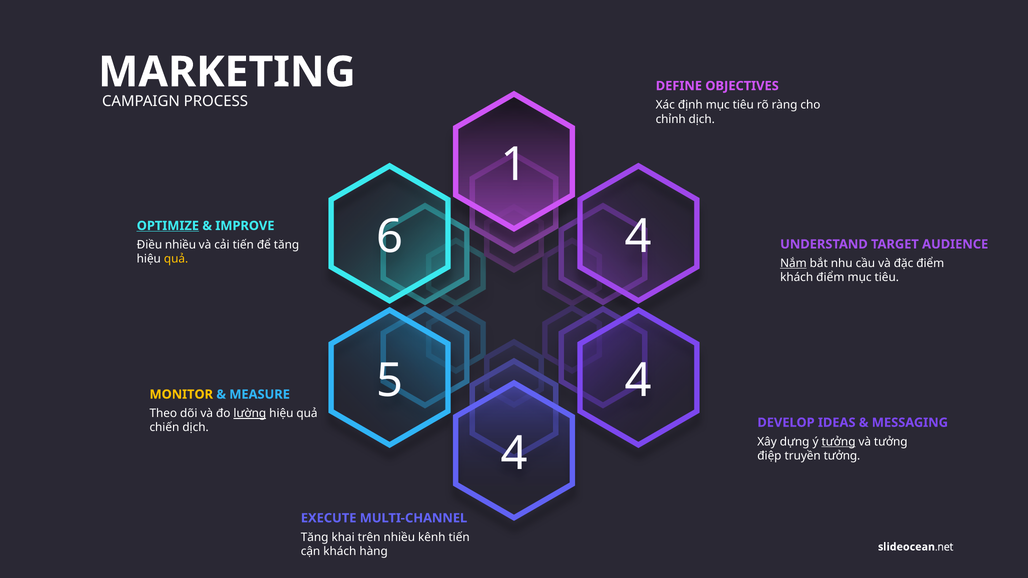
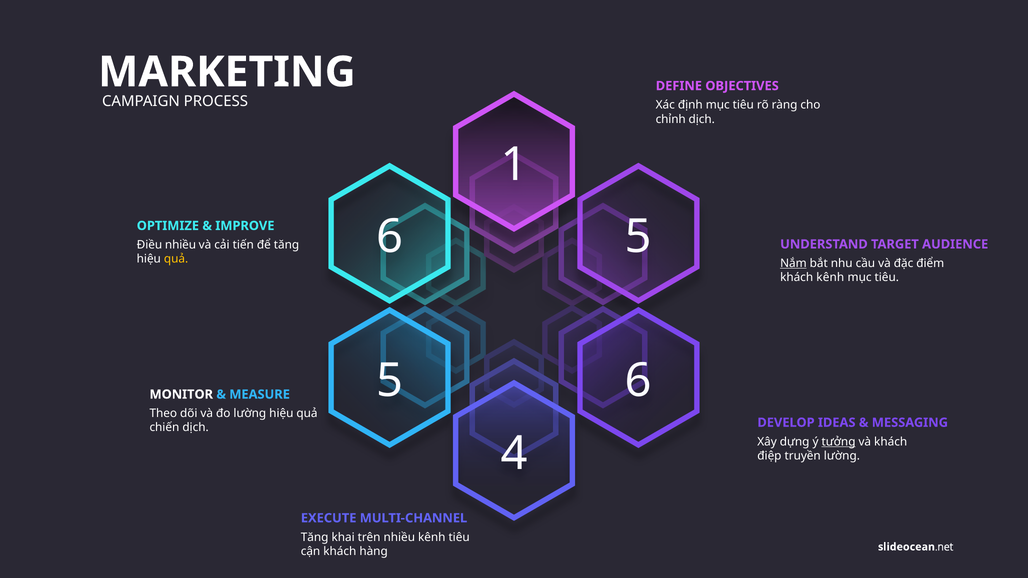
6 4: 4 -> 5
OPTIMIZE underline: present -> none
khách điểm: điểm -> kênh
5 4: 4 -> 6
MONITOR colour: yellow -> white
lường at (250, 414) underline: present -> none
và tưởng: tưởng -> khách
truyền tưởng: tưởng -> lường
kênh tiến: tiến -> tiêu
